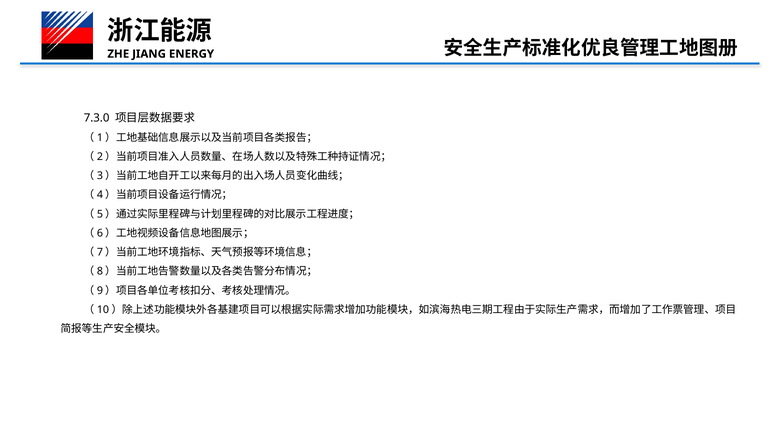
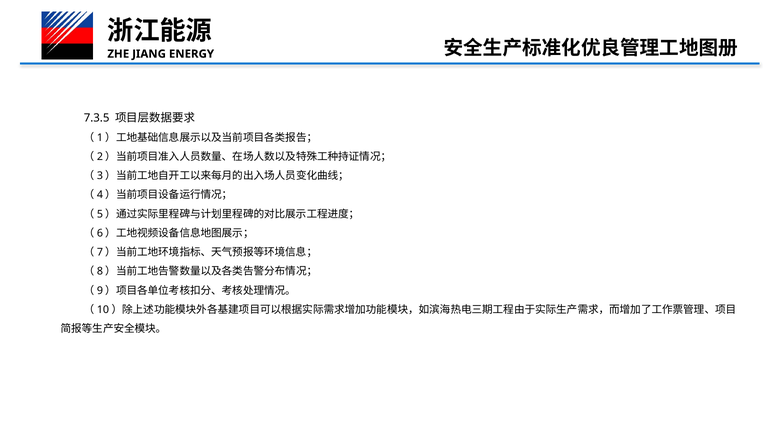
7.3.0: 7.3.0 -> 7.3.5
